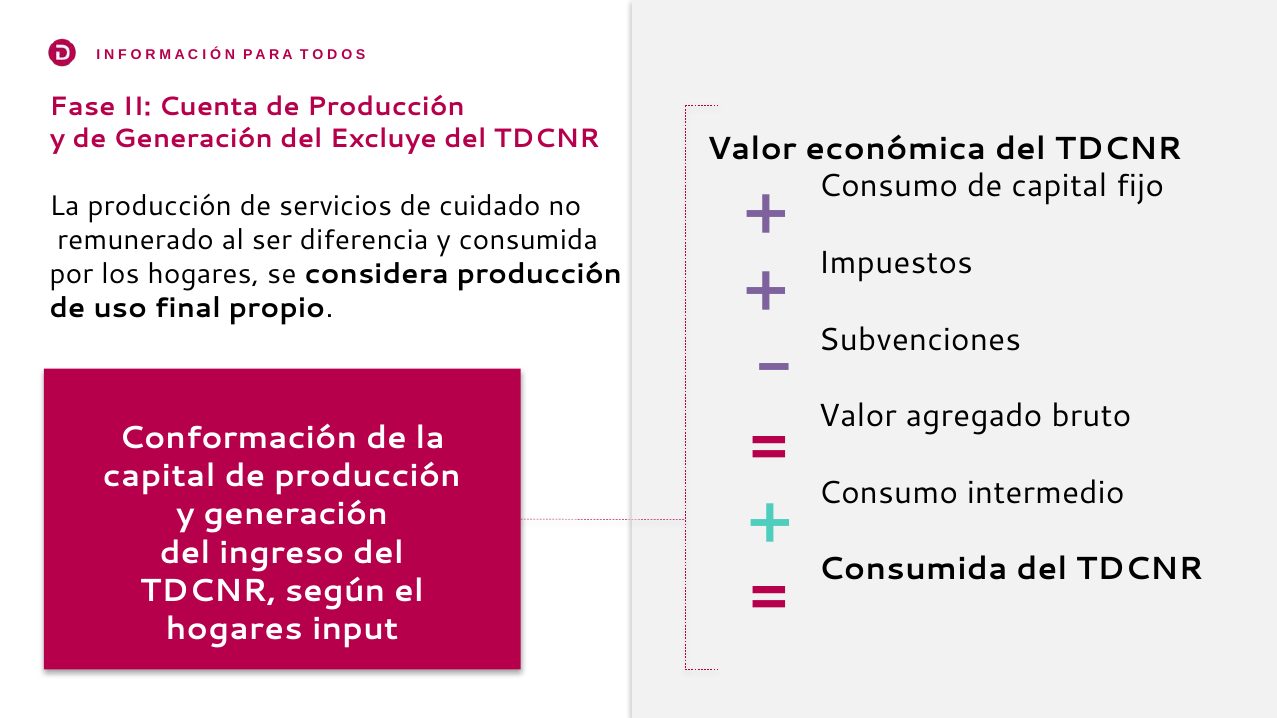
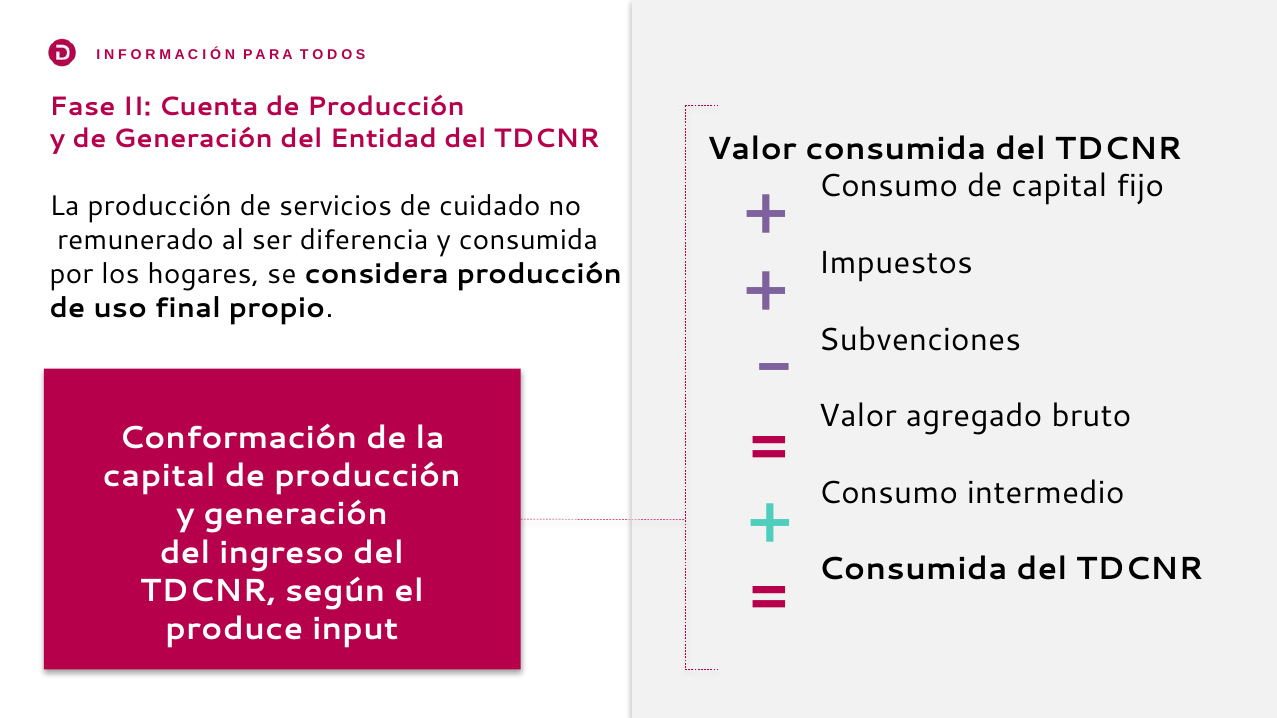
Excluye: Excluye -> Entidad
Valor económica: económica -> consumida
hogares at (234, 630): hogares -> produce
